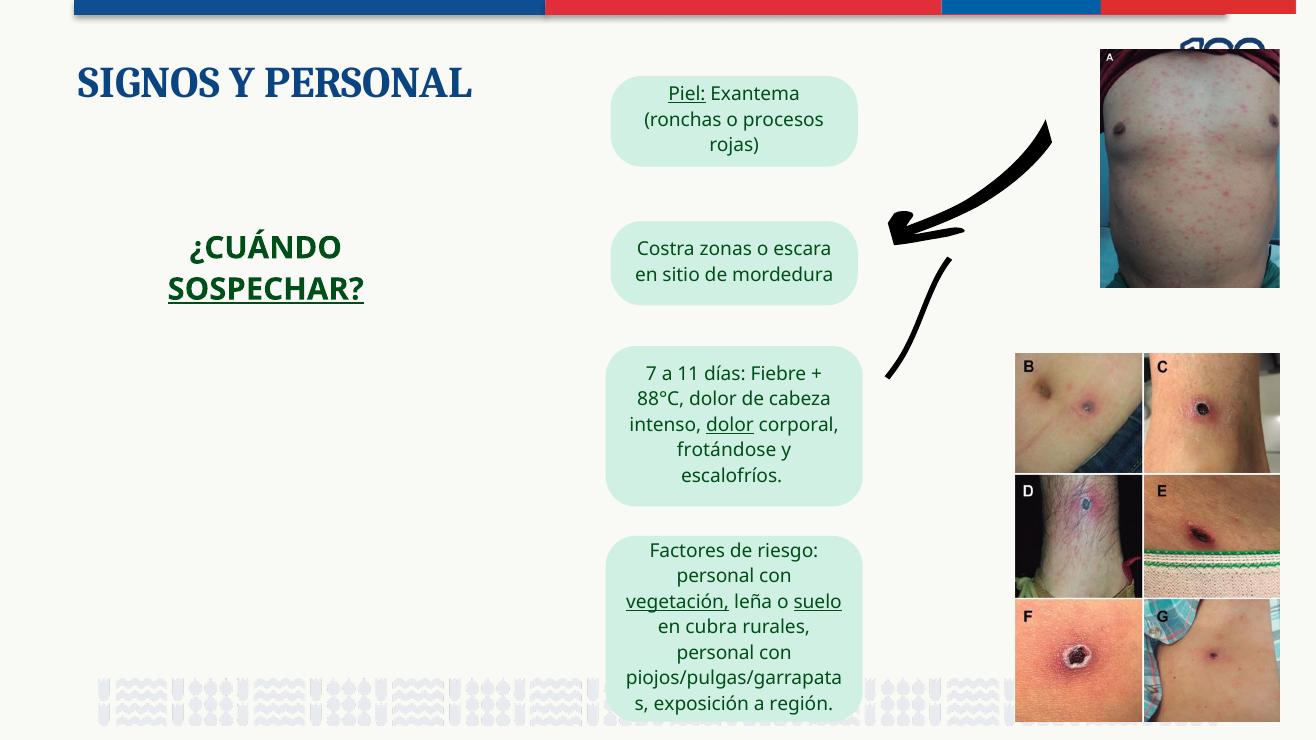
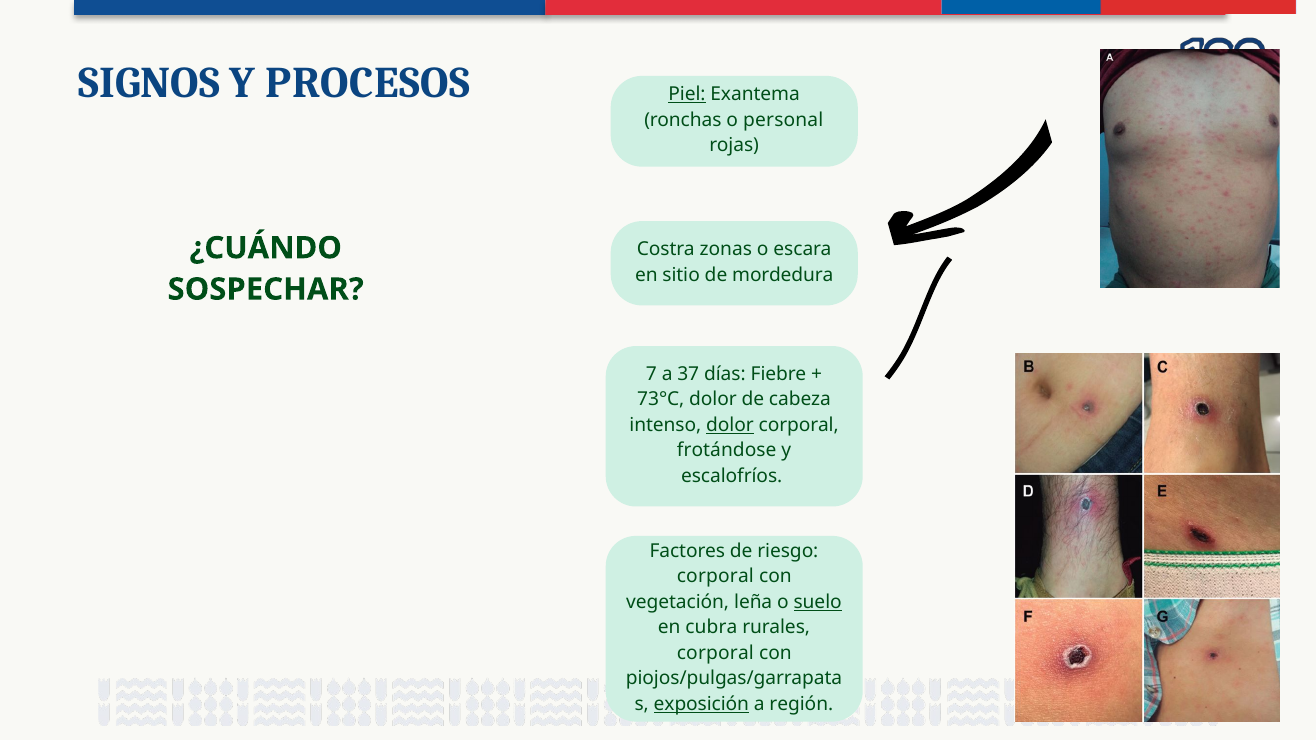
Y PERSONAL: PERSONAL -> PROCESOS
procesos: procesos -> personal
SOSPECHAR underline: present -> none
11: 11 -> 37
88°C: 88°C -> 73°C
personal at (716, 577): personal -> corporal
vegetación underline: present -> none
personal at (716, 653): personal -> corporal
exposición underline: none -> present
